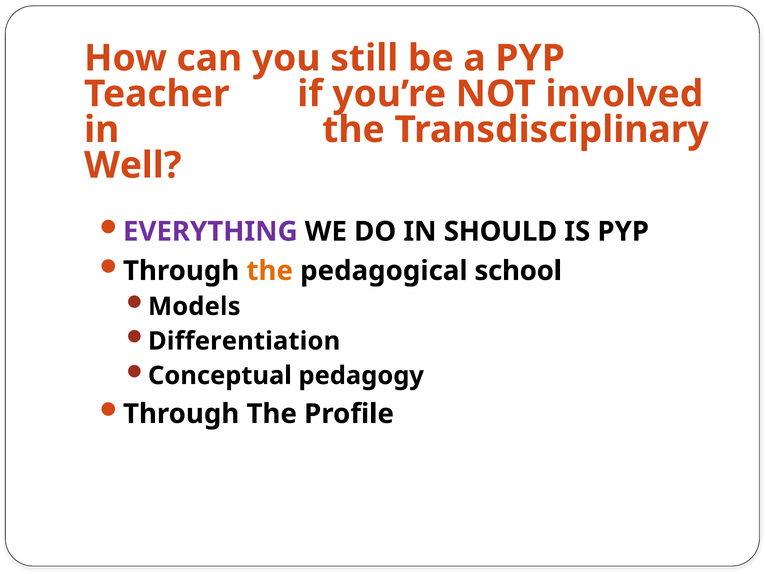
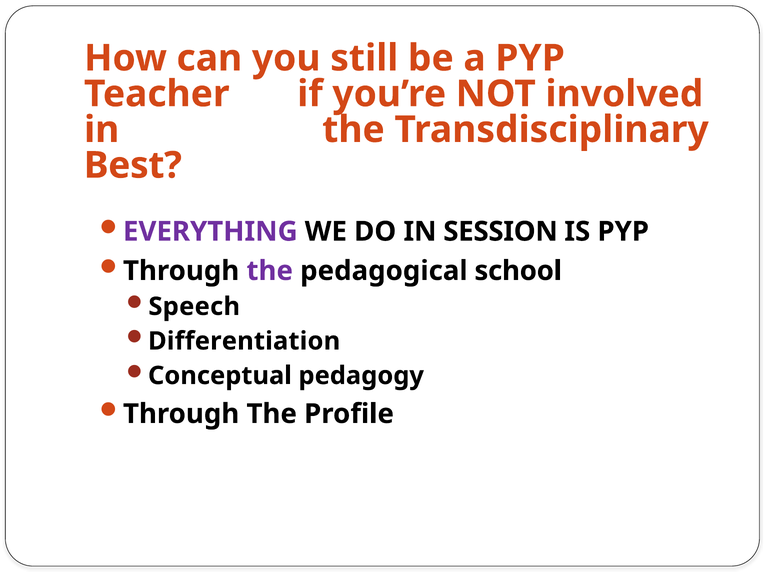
Well: Well -> Best
SHOULD: SHOULD -> SESSION
the at (270, 271) colour: orange -> purple
Models: Models -> Speech
